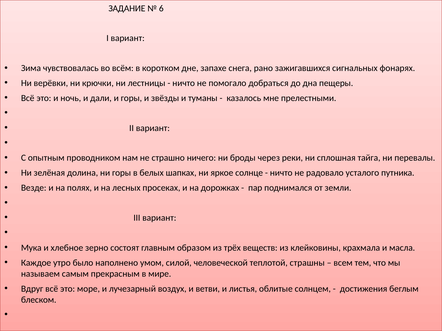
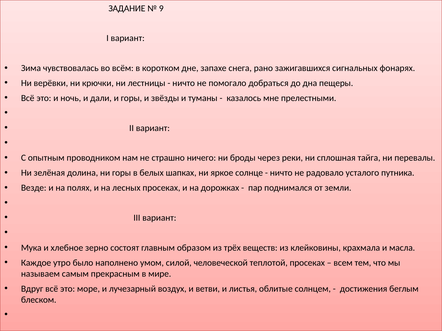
6: 6 -> 9
теплотой страшны: страшны -> просеках
